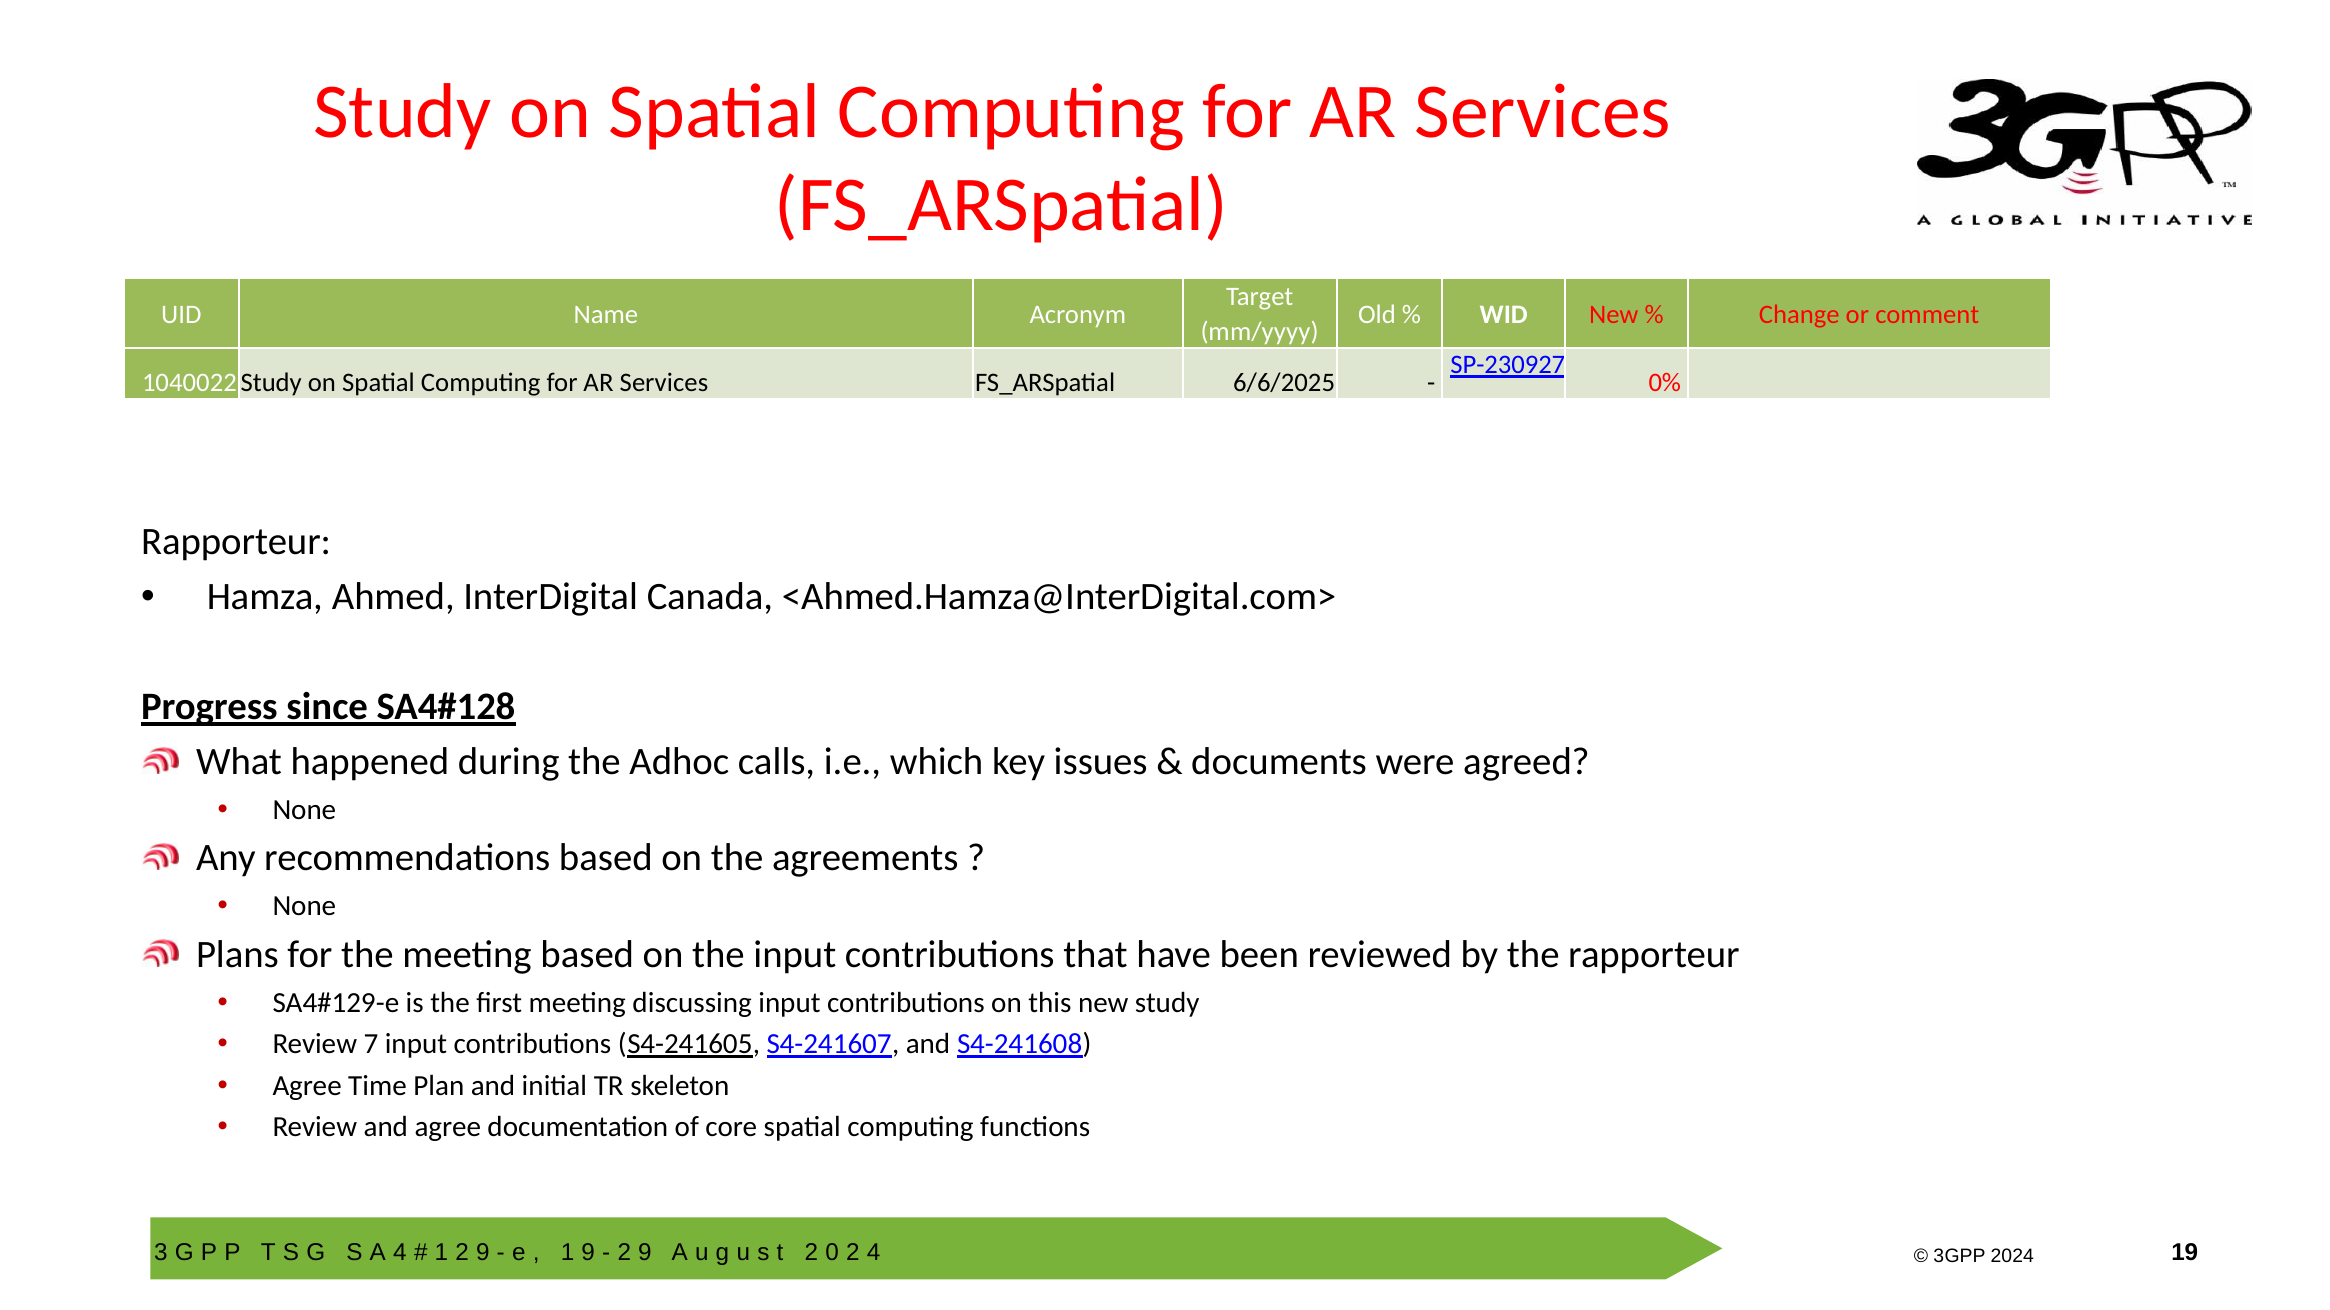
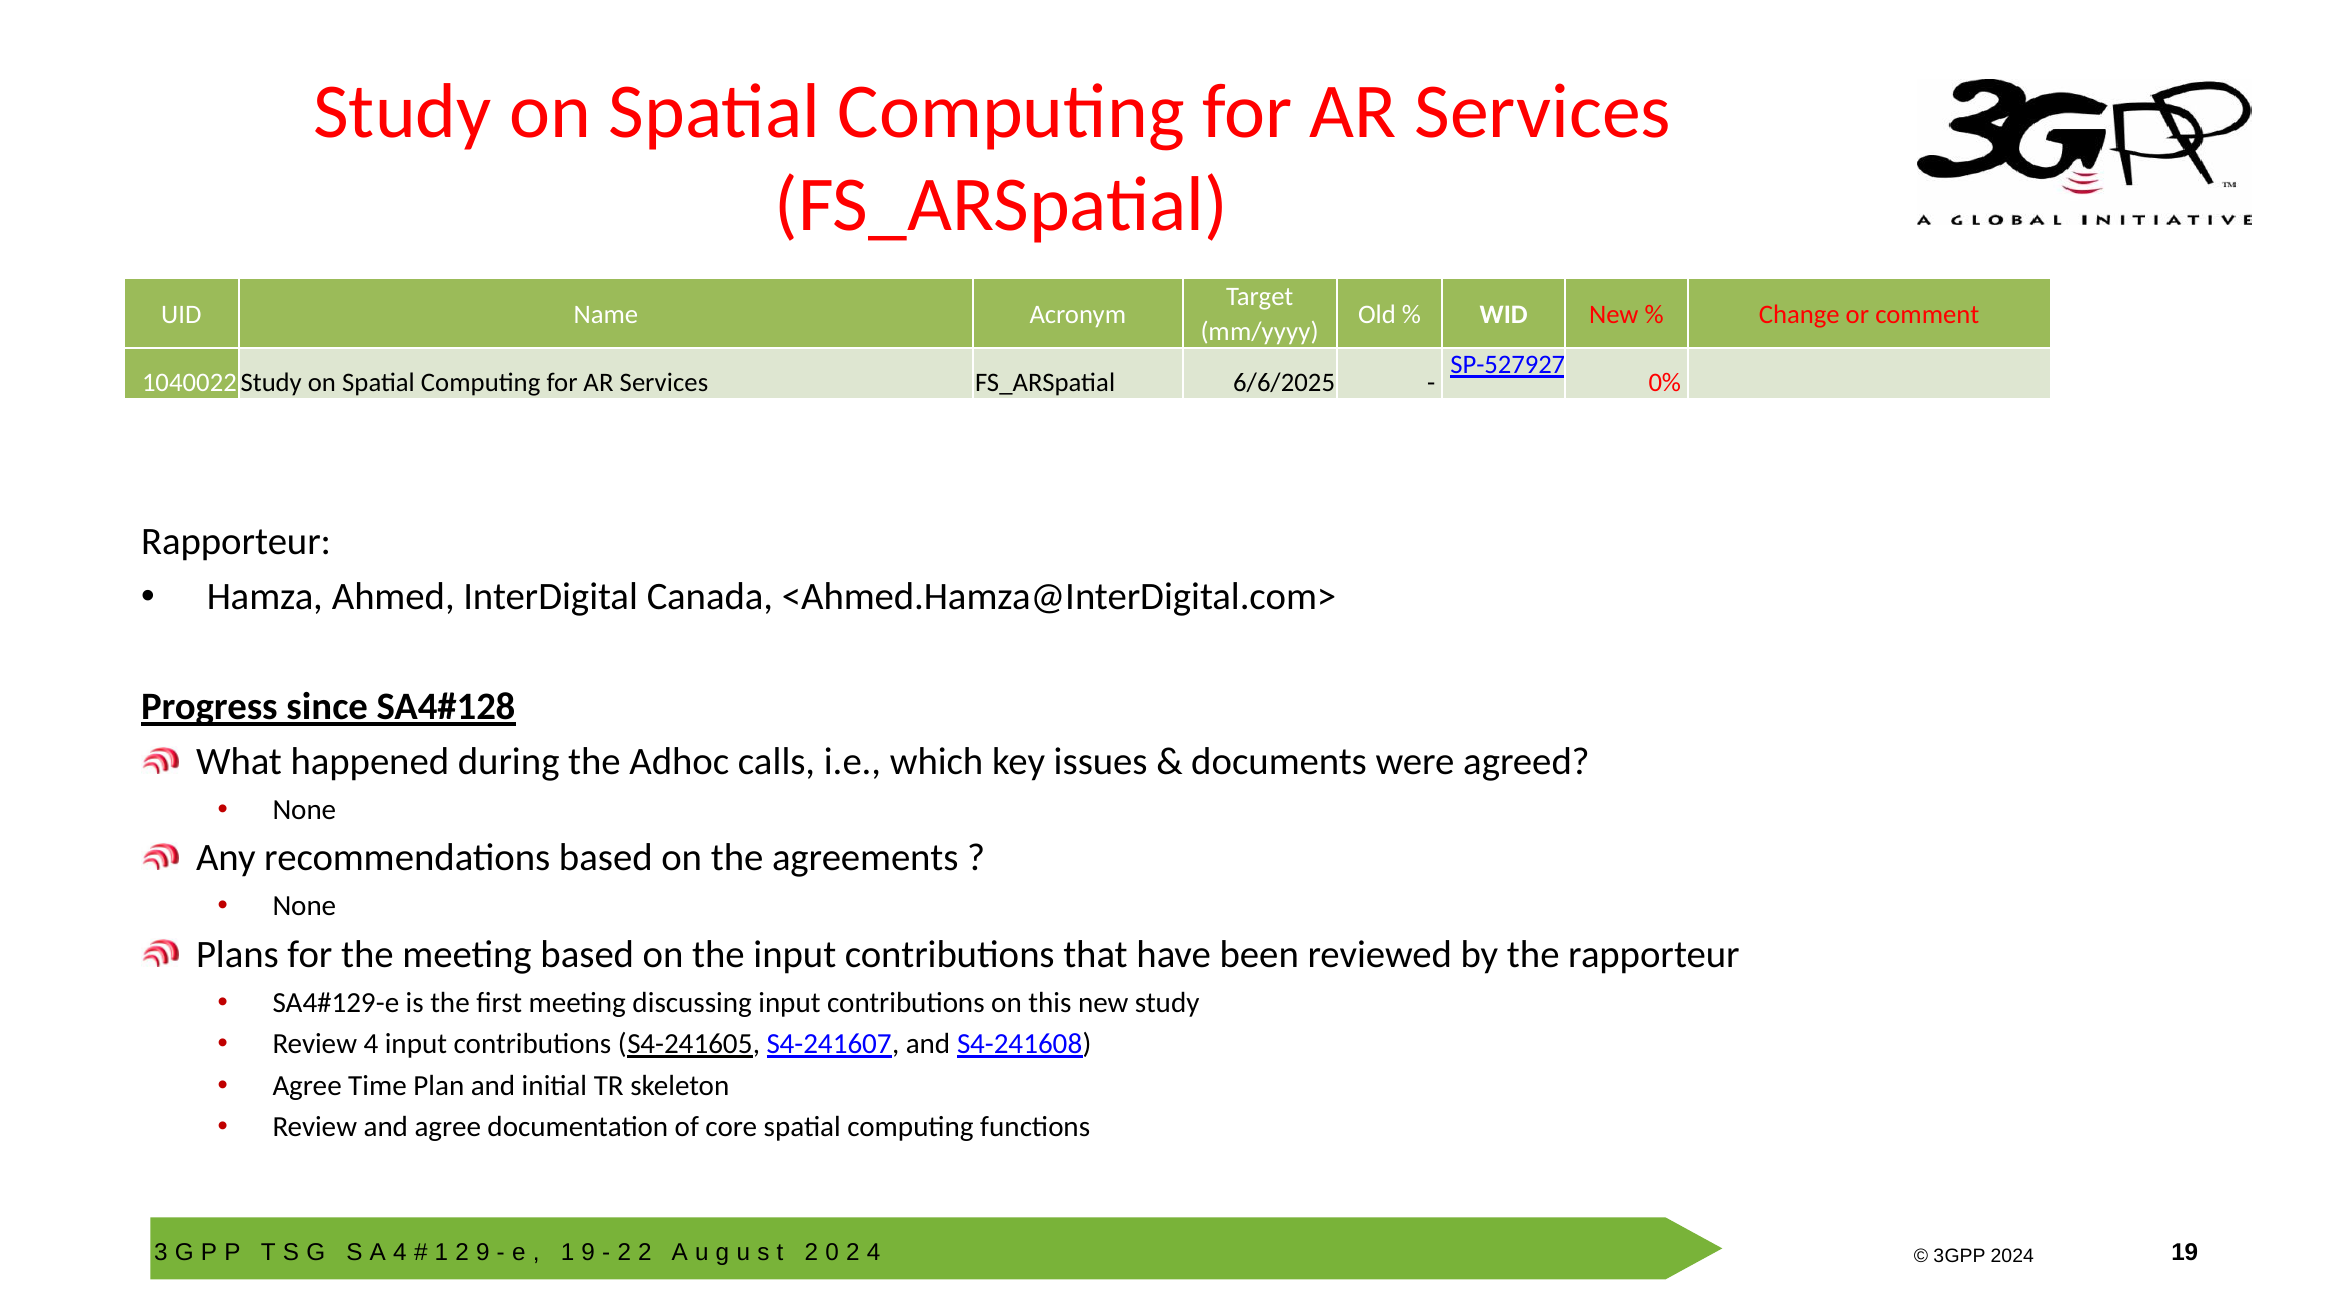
SP-230927: SP-230927 -> SP-527927
Review 7: 7 -> 4
9 at (645, 1253): 9 -> 2
